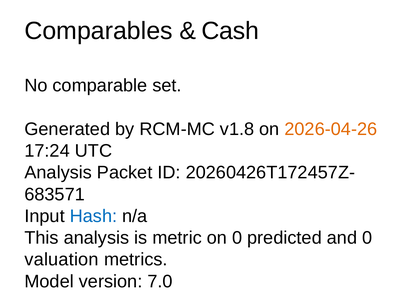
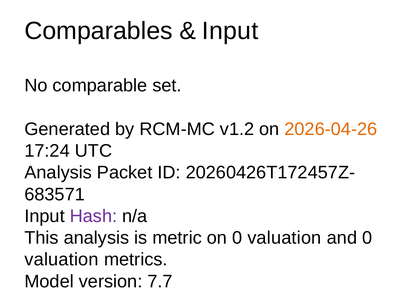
Cash at (230, 31): Cash -> Input
v1.8: v1.8 -> v1.2
Hash colour: blue -> purple
on 0 predicted: predicted -> valuation
7.0: 7.0 -> 7.7
